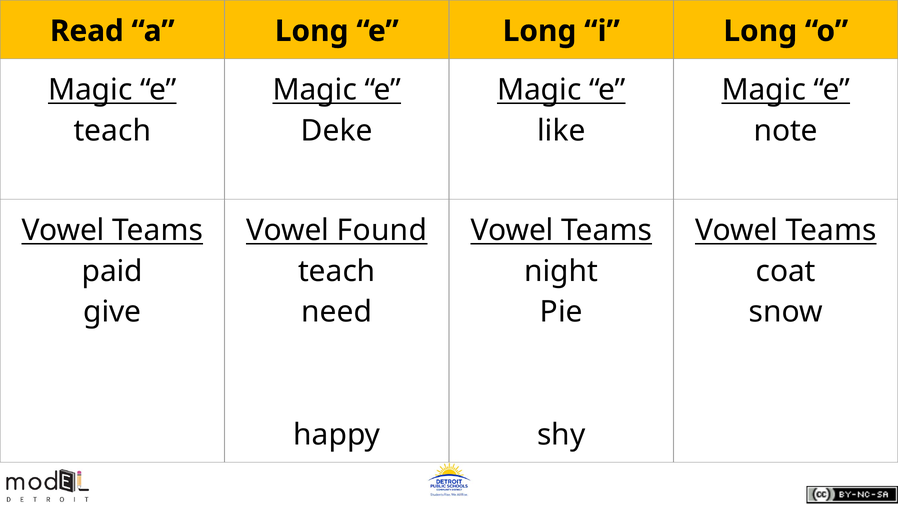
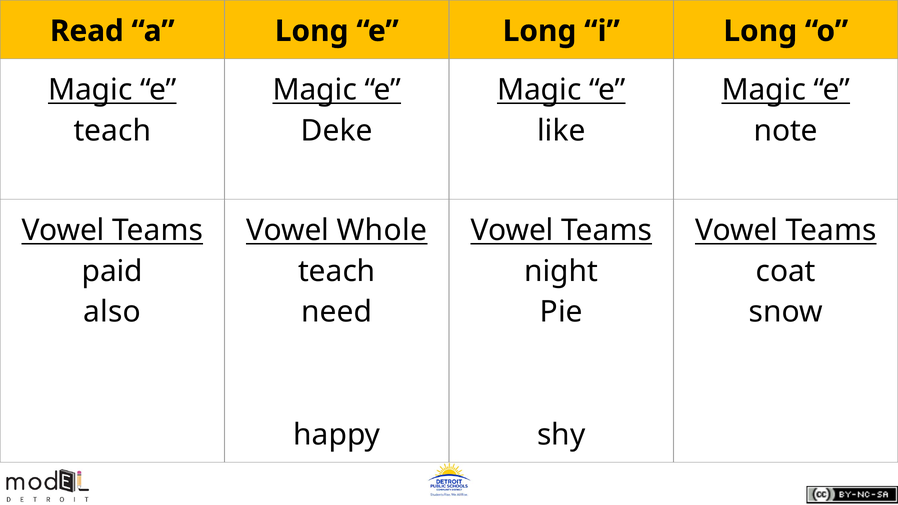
Found: Found -> Whole
give: give -> also
